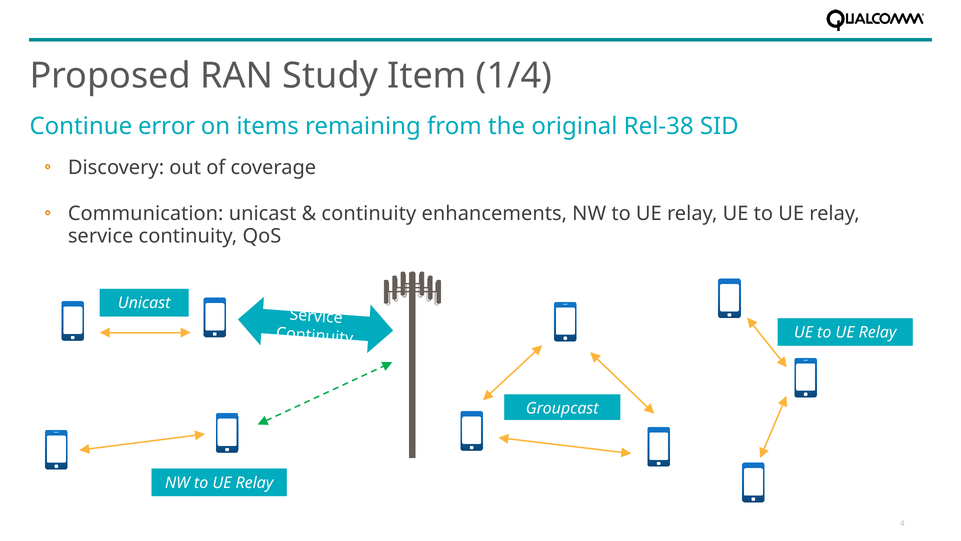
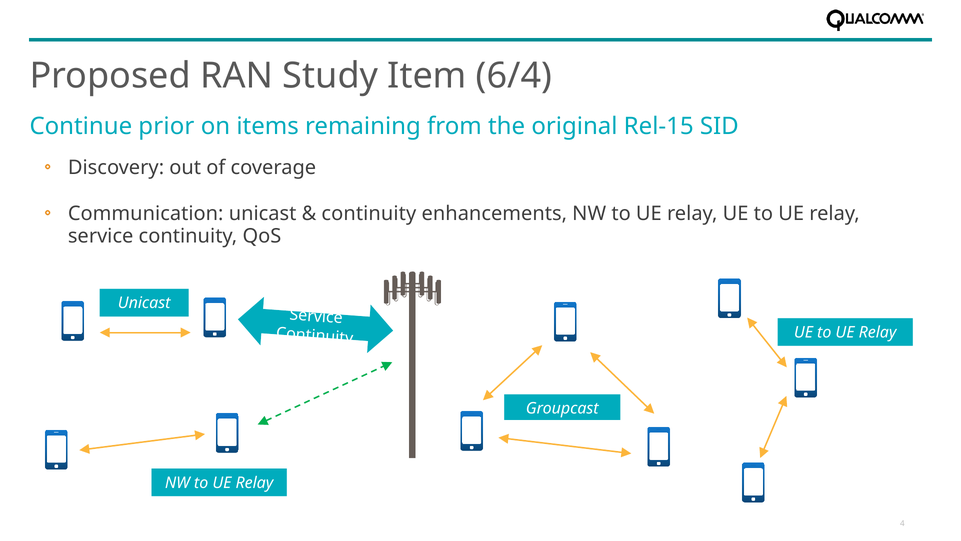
1/4: 1/4 -> 6/4
error: error -> prior
Rel-38: Rel-38 -> Rel-15
